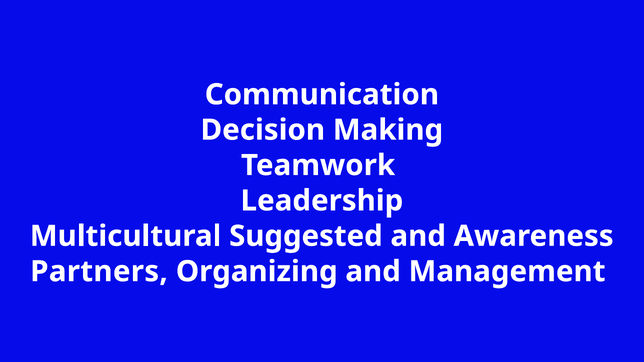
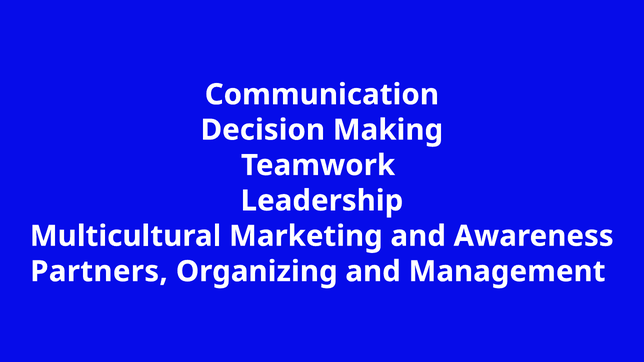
Suggested: Suggested -> Marketing
